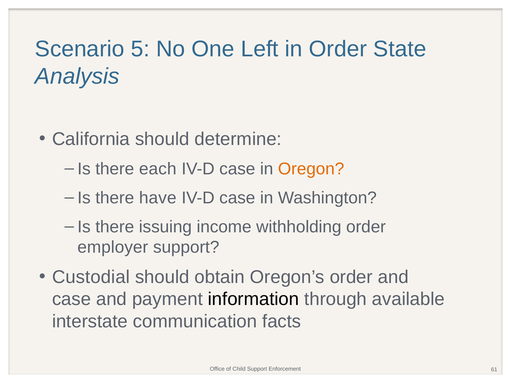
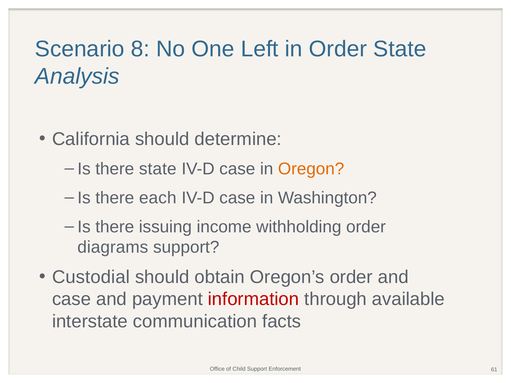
5: 5 -> 8
there each: each -> state
have: have -> each
employer: employer -> diagrams
information colour: black -> red
